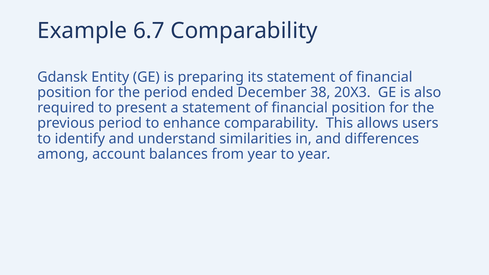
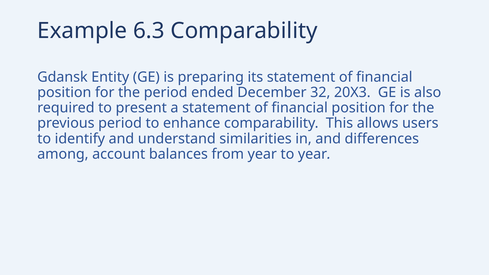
6.7: 6.7 -> 6.3
38: 38 -> 32
